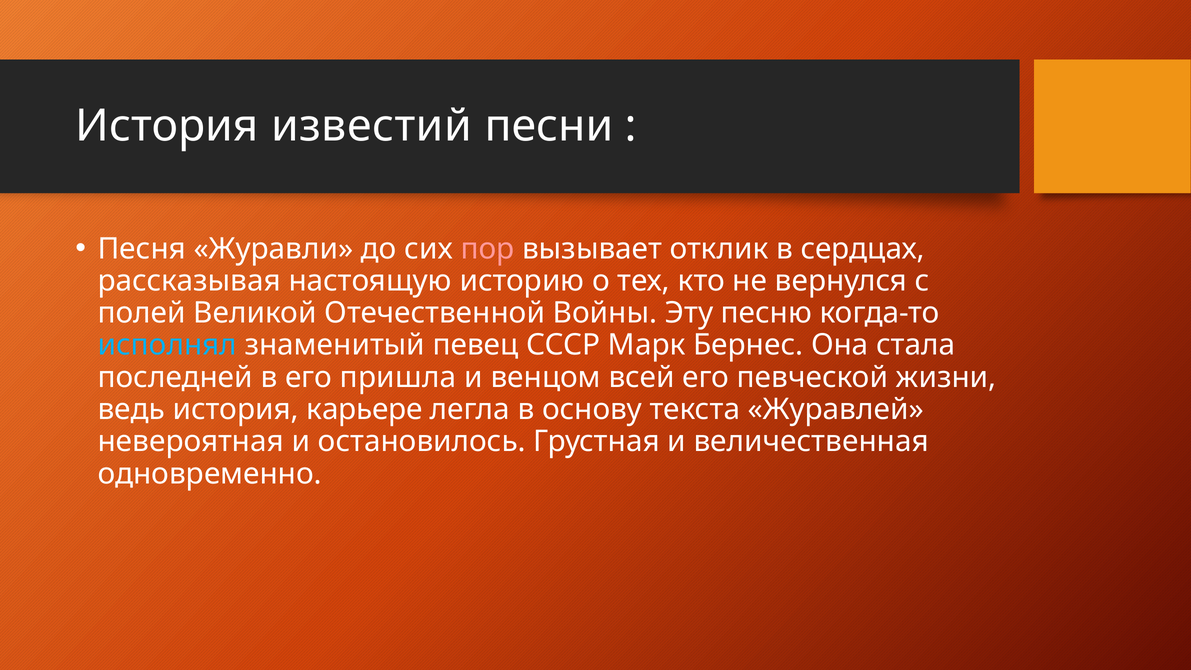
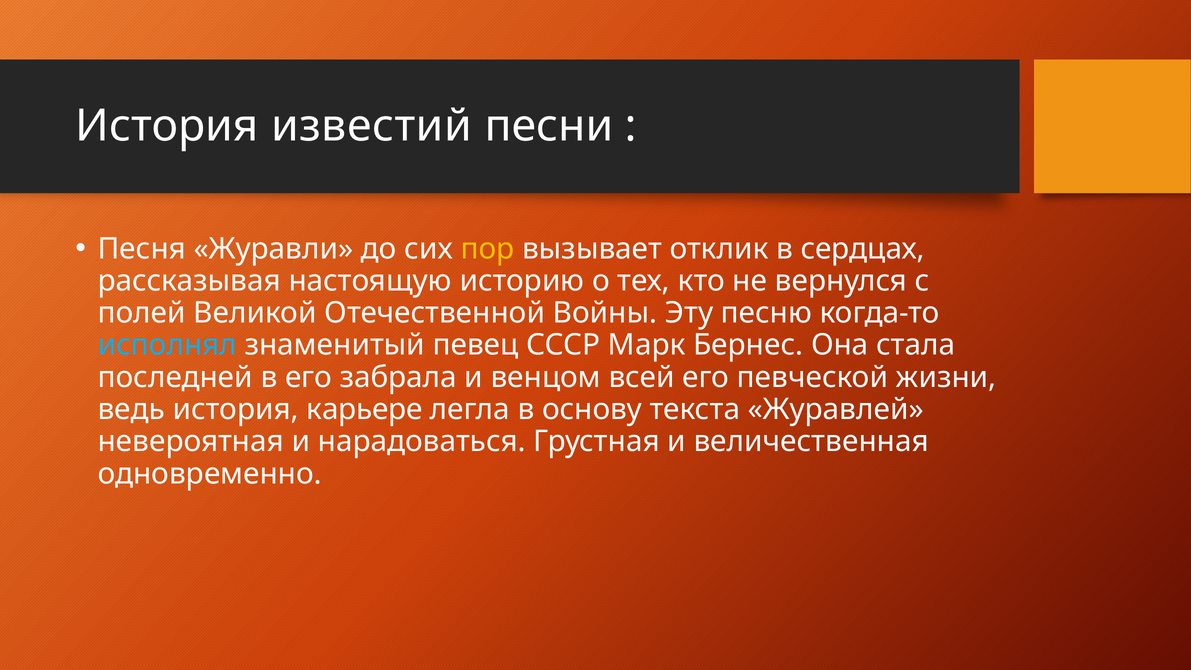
пор colour: pink -> yellow
пришла: пришла -> забрала
остановилось: остановилось -> нарадоваться
